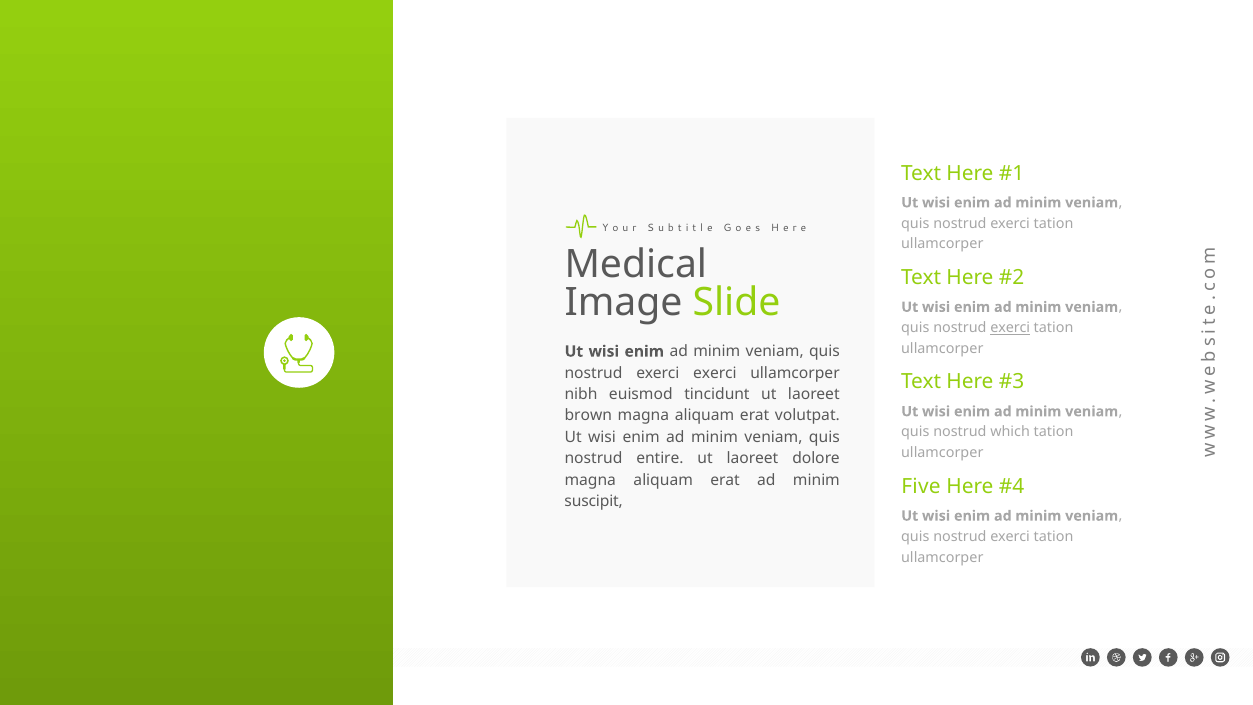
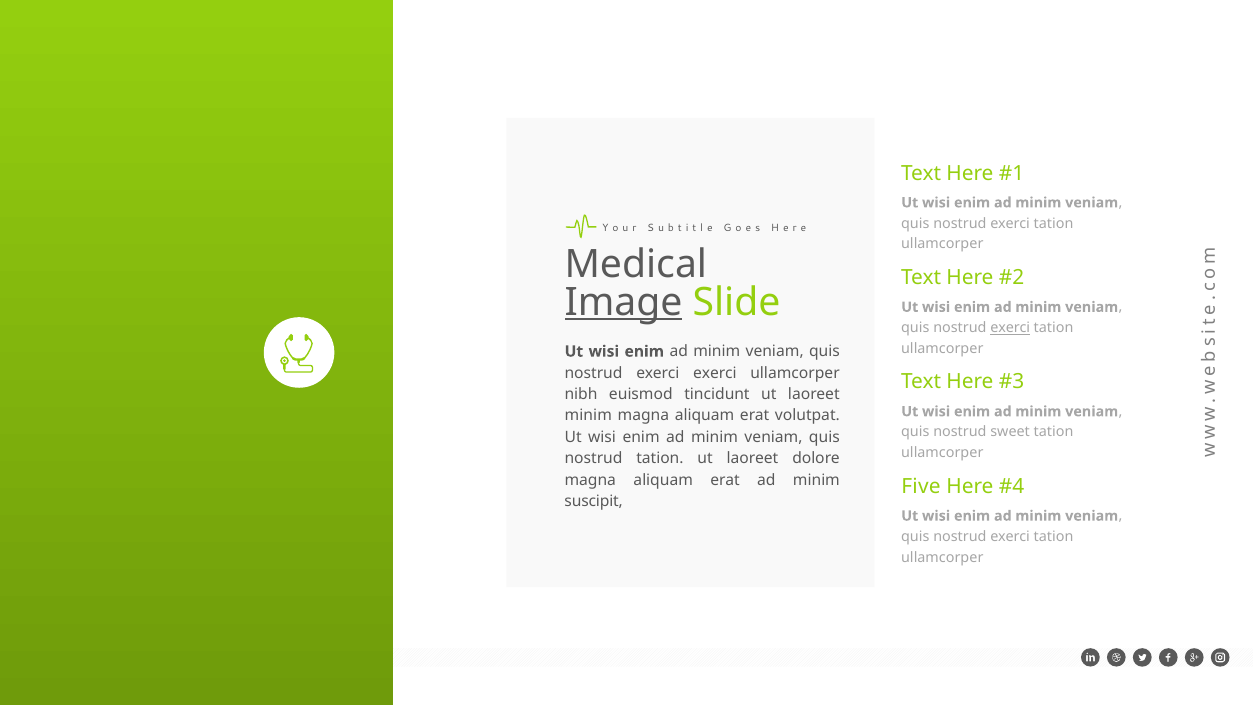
Image underline: none -> present
brown at (588, 416): brown -> minim
which: which -> sweet
nostrud entire: entire -> tation
